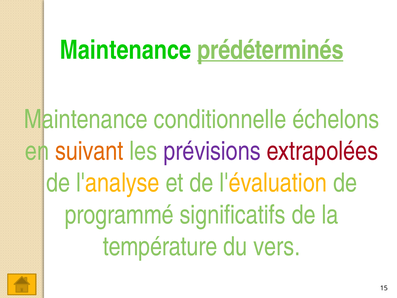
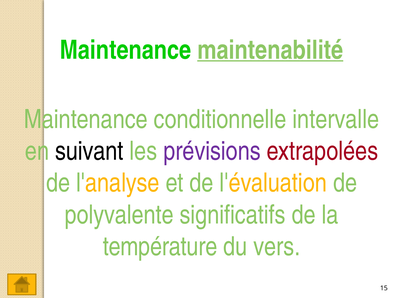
prédéterminés: prédéterminés -> maintenabilité
échelons: échelons -> intervalle
suivant colour: orange -> black
programmé: programmé -> polyvalente
